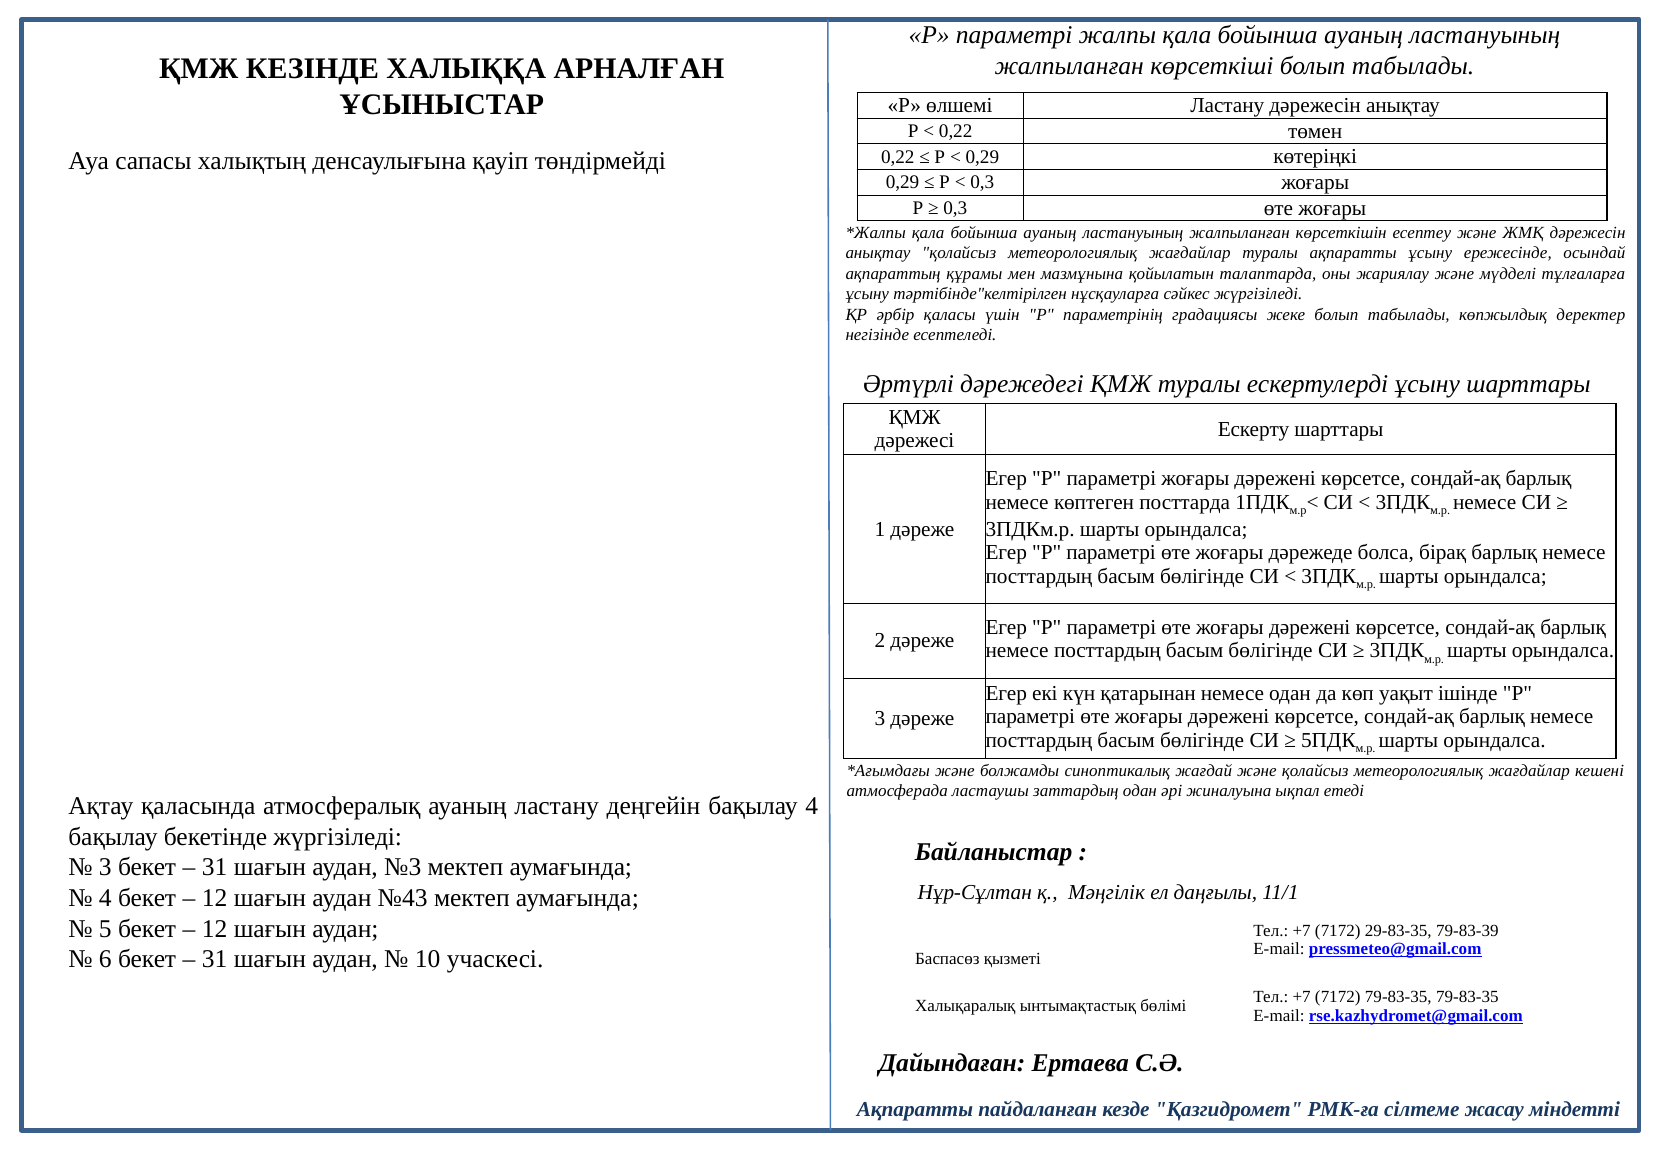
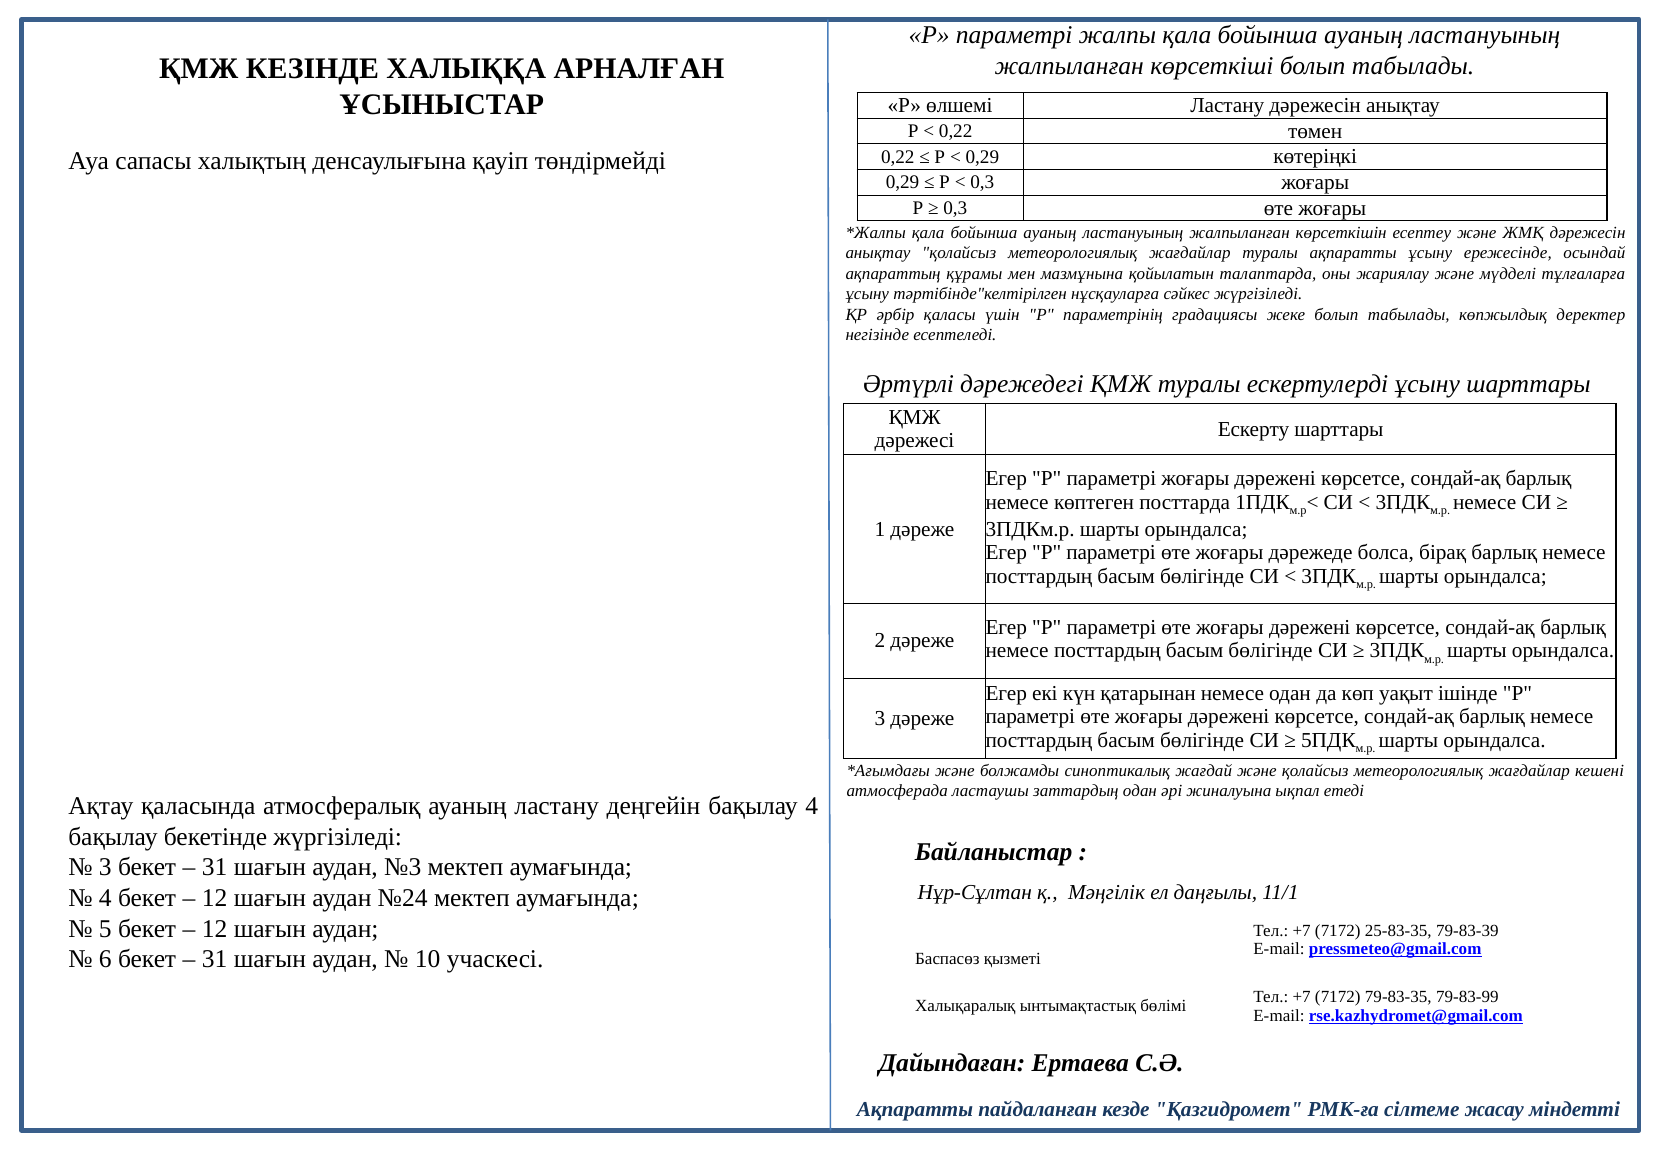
№43: №43 -> №24
29-83-35: 29-83-35 -> 25-83-35
79-83-35 79-83-35: 79-83-35 -> 79-83-99
